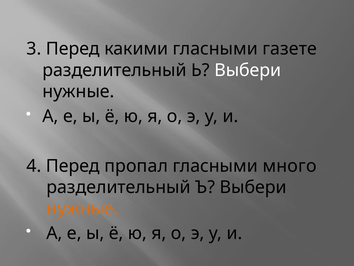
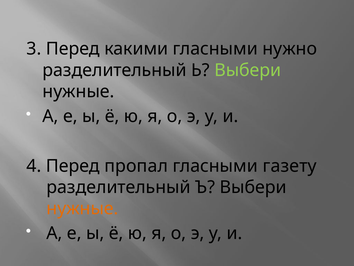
газете: газете -> нужно
Выбери at (248, 70) colour: white -> light green
много: много -> газету
